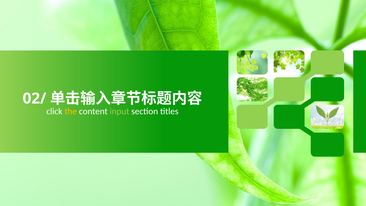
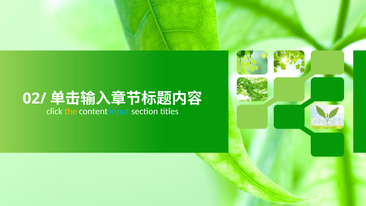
input colour: light green -> light blue
